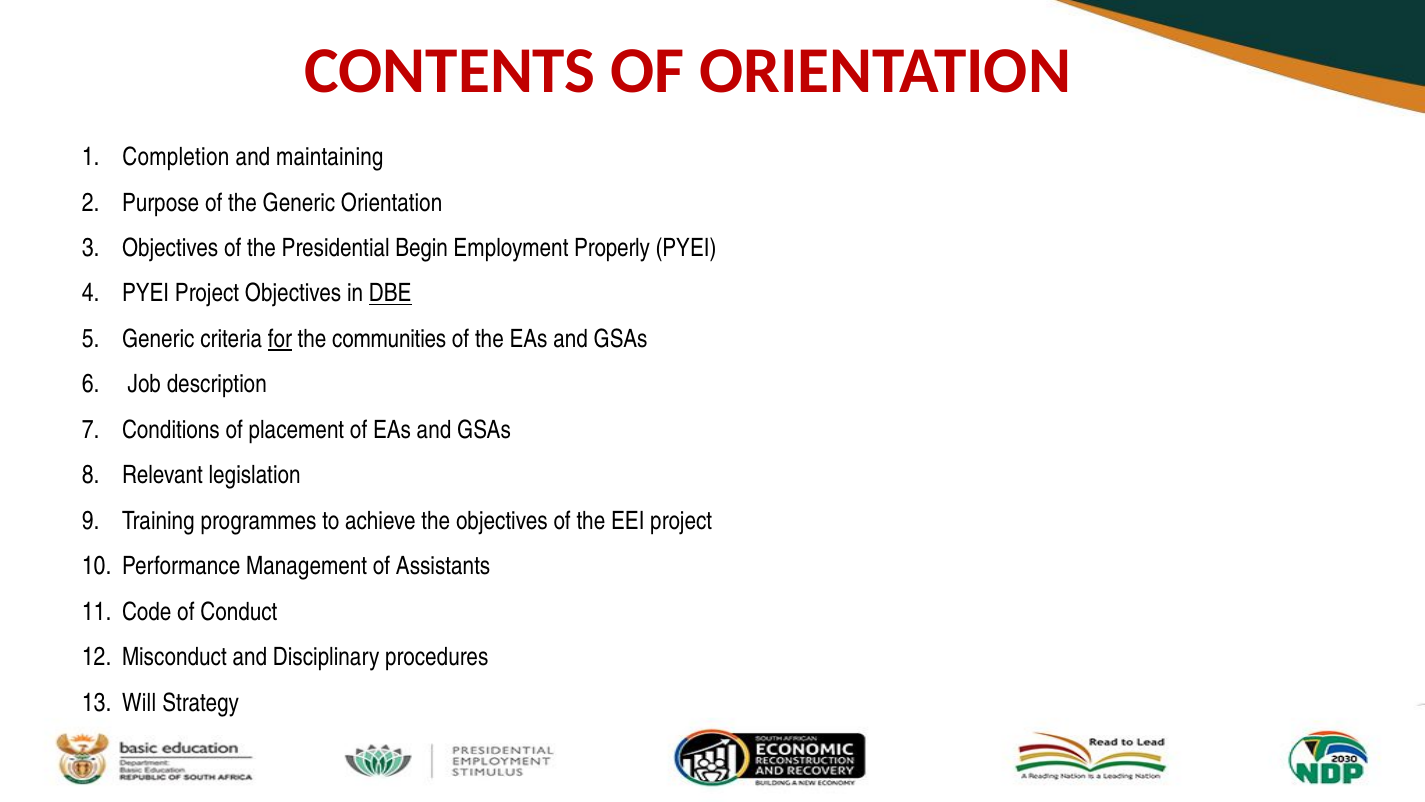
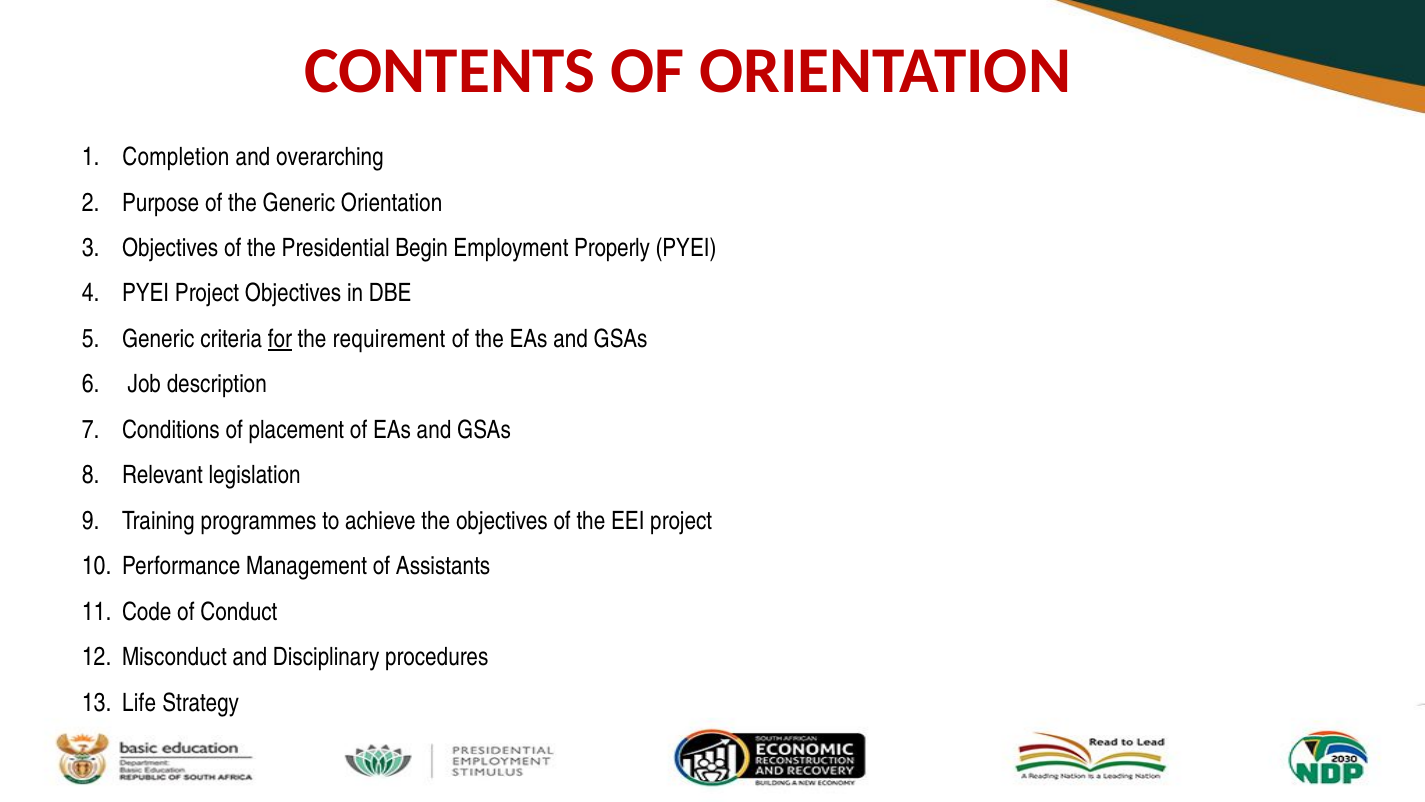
maintaining: maintaining -> overarching
DBE underline: present -> none
communities: communities -> requirement
Will: Will -> Life
